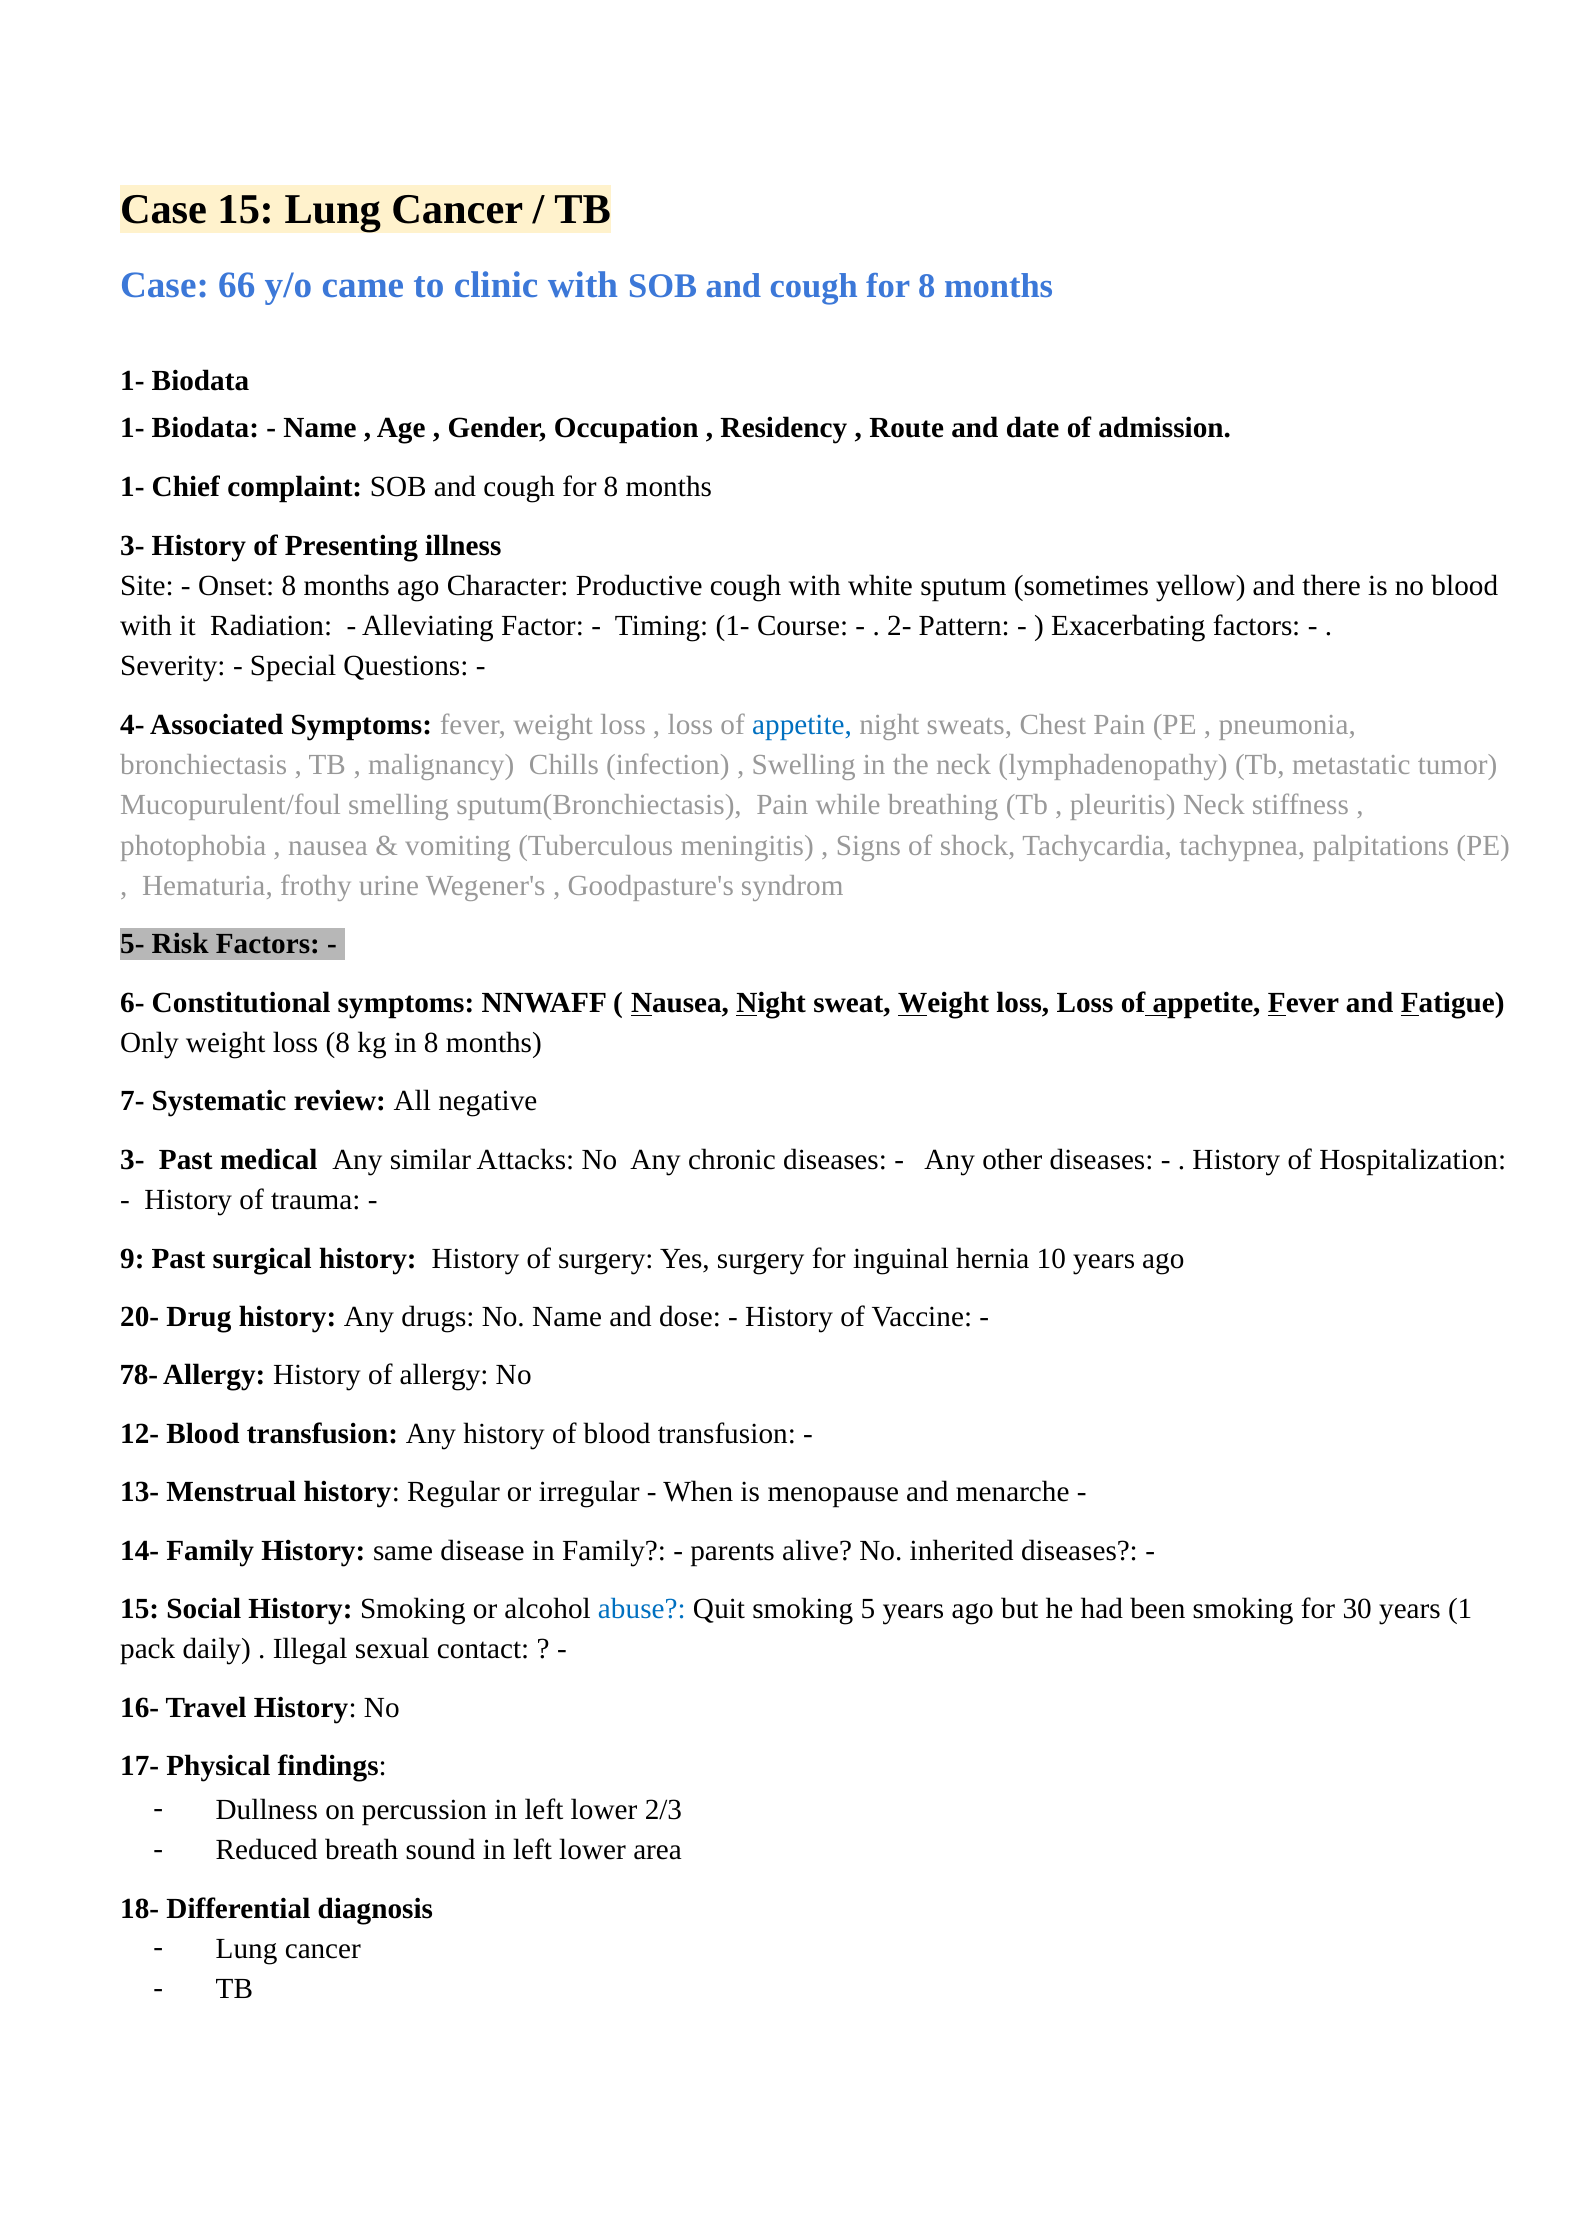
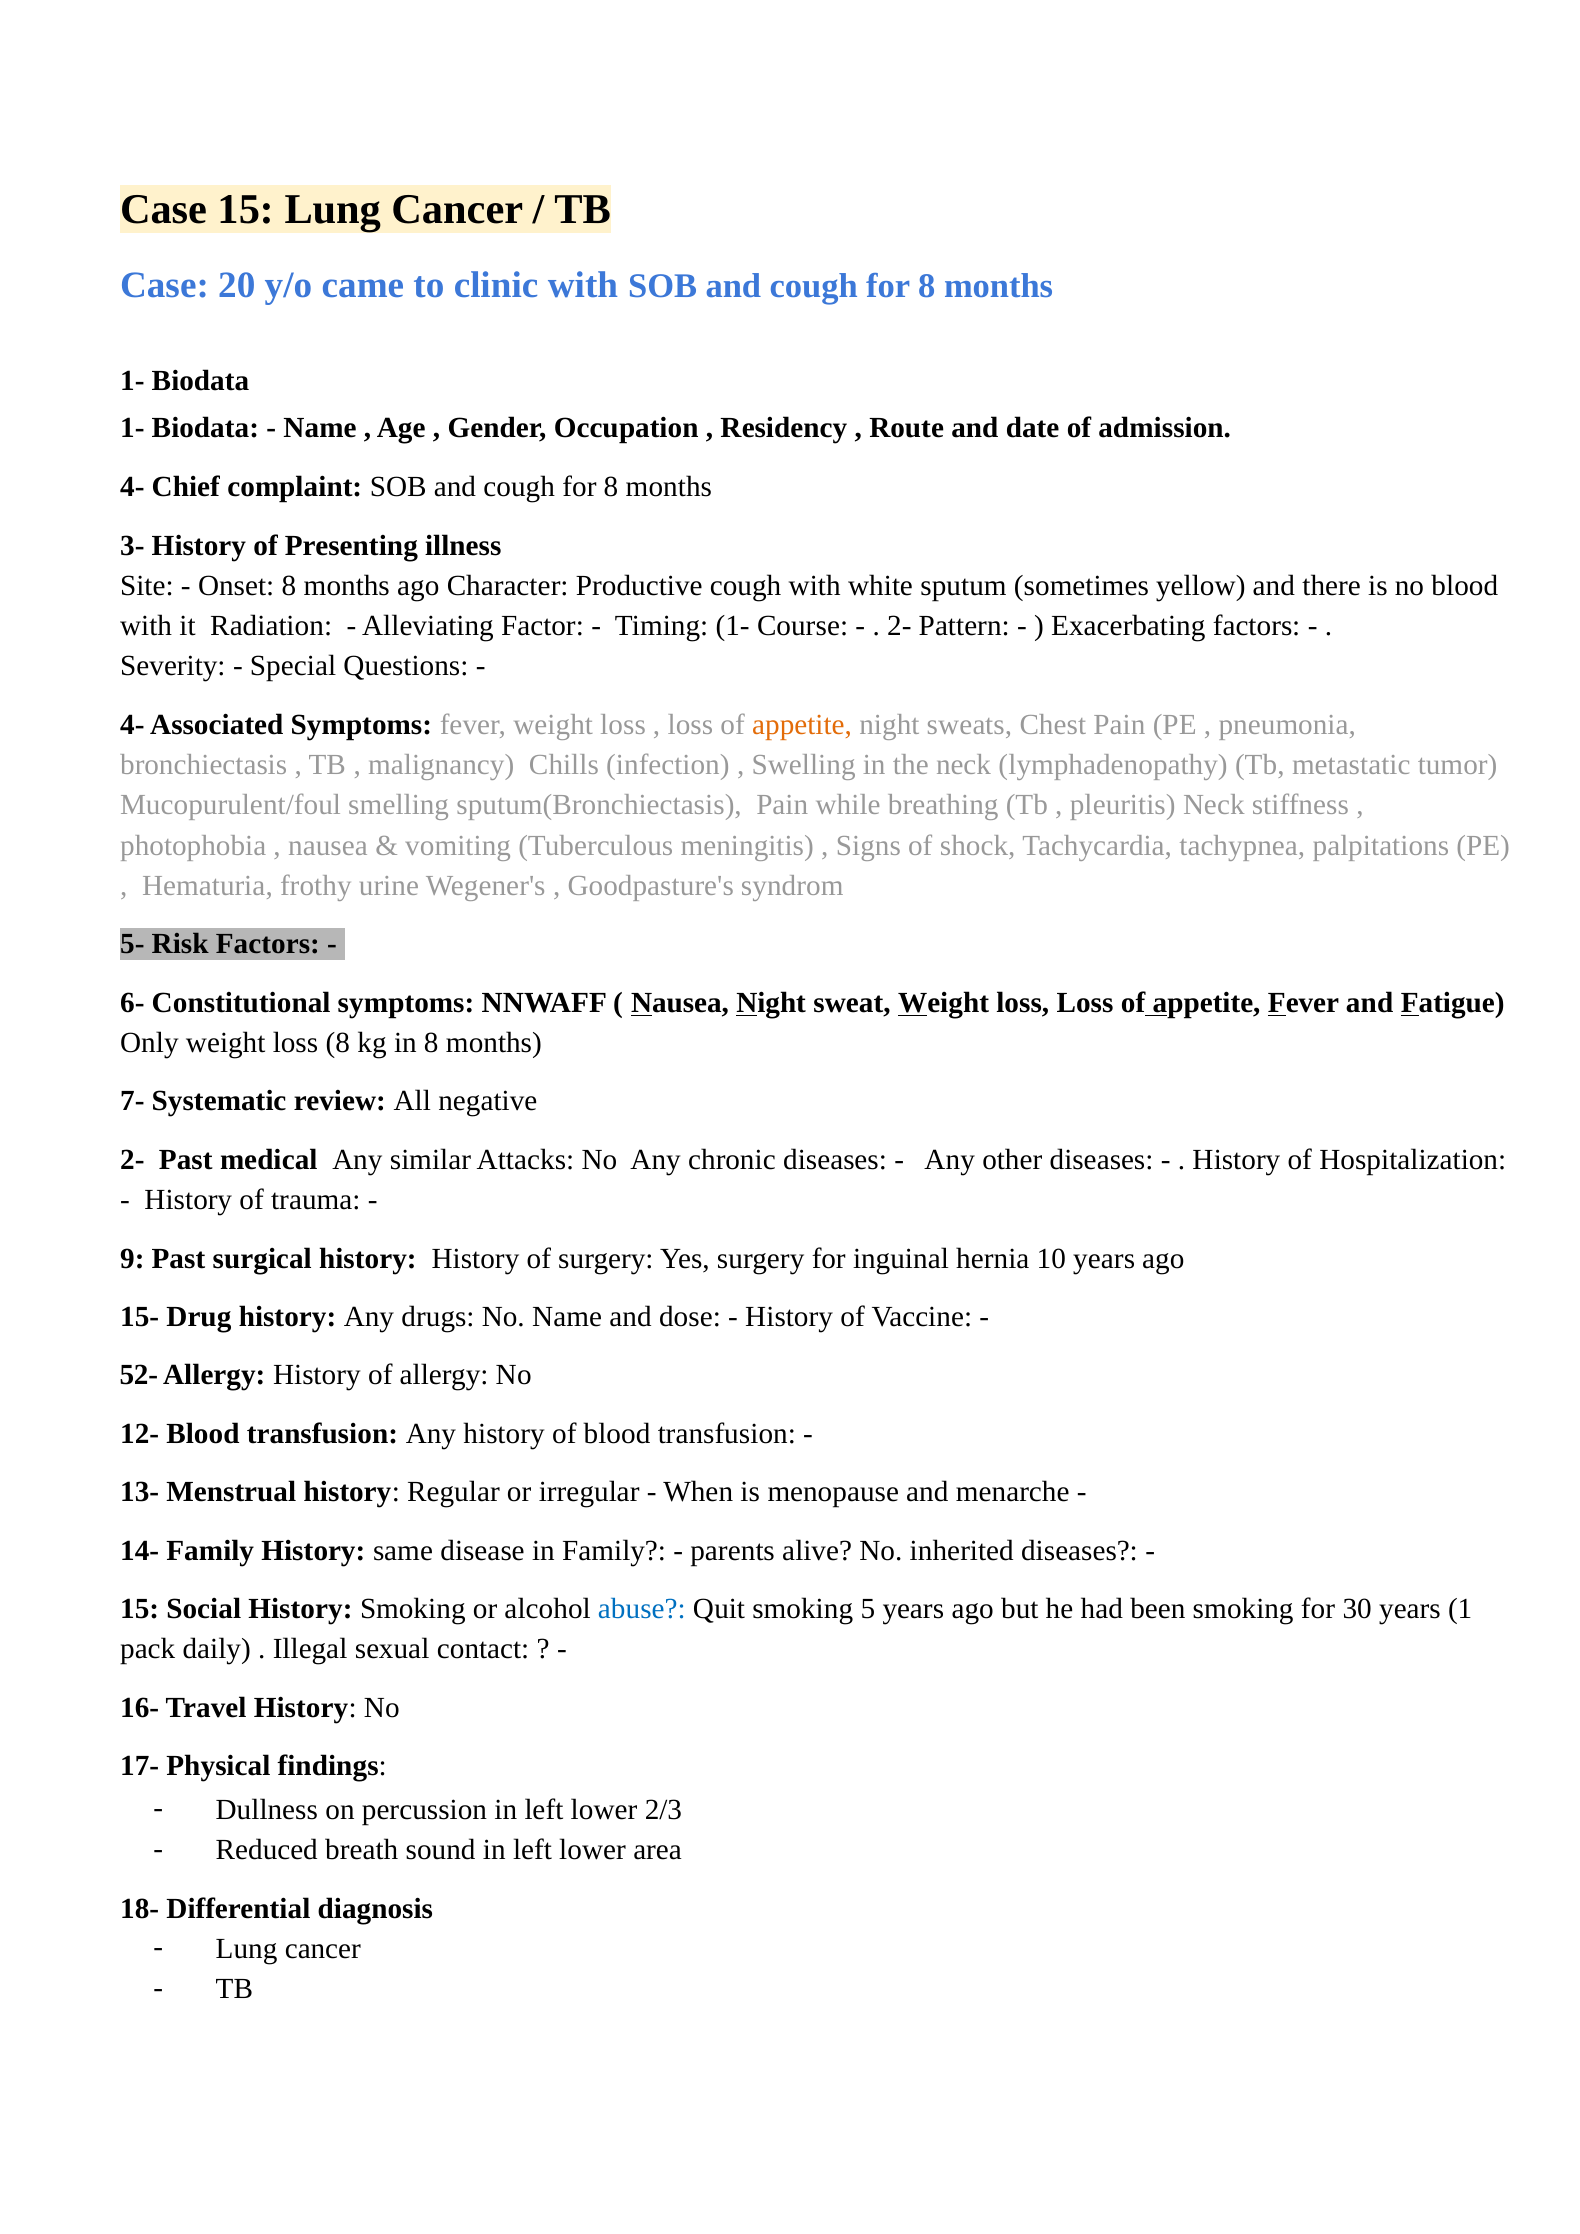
66: 66 -> 20
1- at (132, 487): 1- -> 4-
appetite at (802, 725) colour: blue -> orange
3- at (132, 1160): 3- -> 2-
20-: 20- -> 15-
78-: 78- -> 52-
